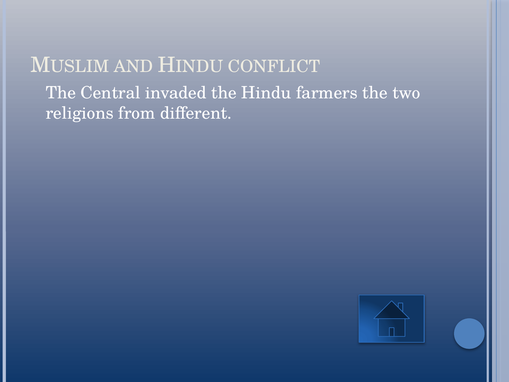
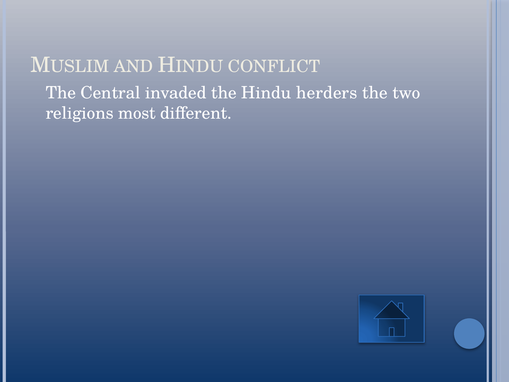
farmers: farmers -> herders
from: from -> most
